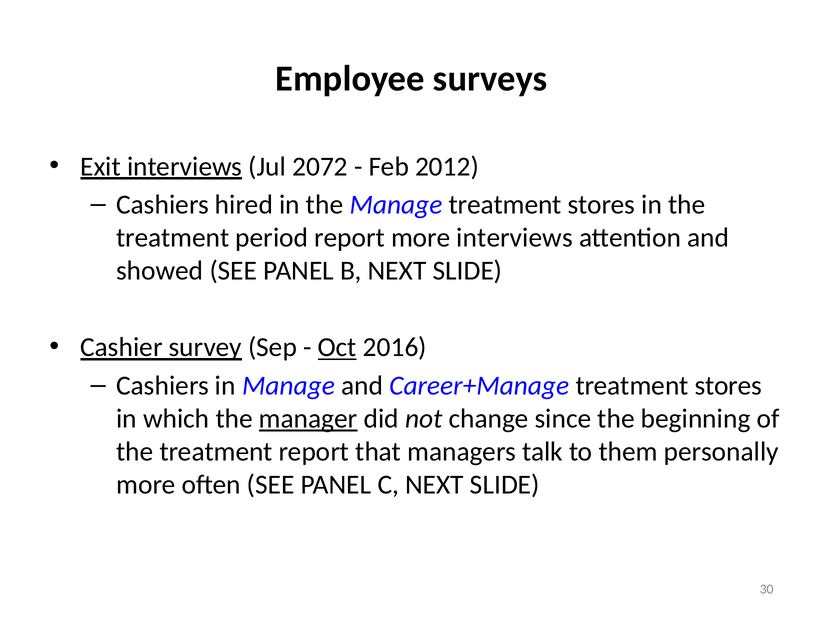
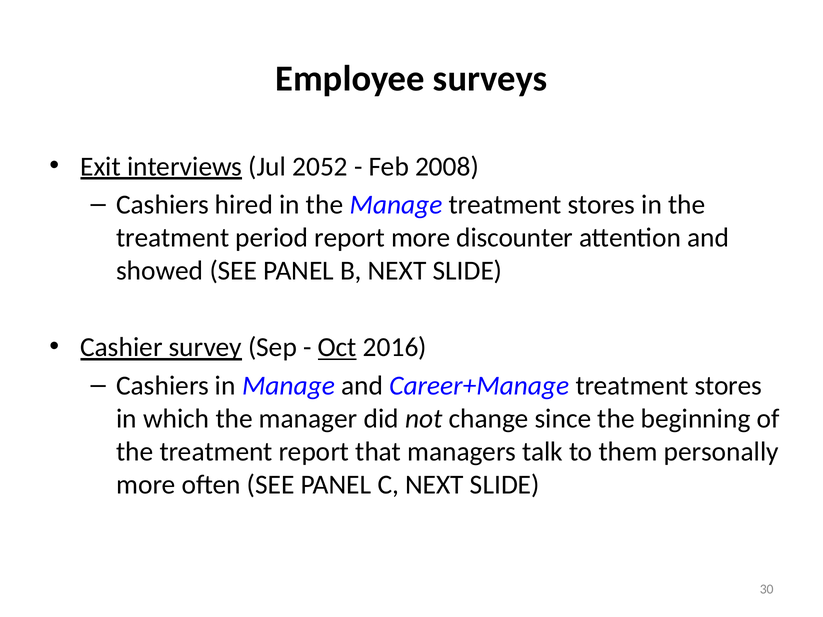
2072: 2072 -> 2052
2012: 2012 -> 2008
more interviews: interviews -> discounter
manager underline: present -> none
